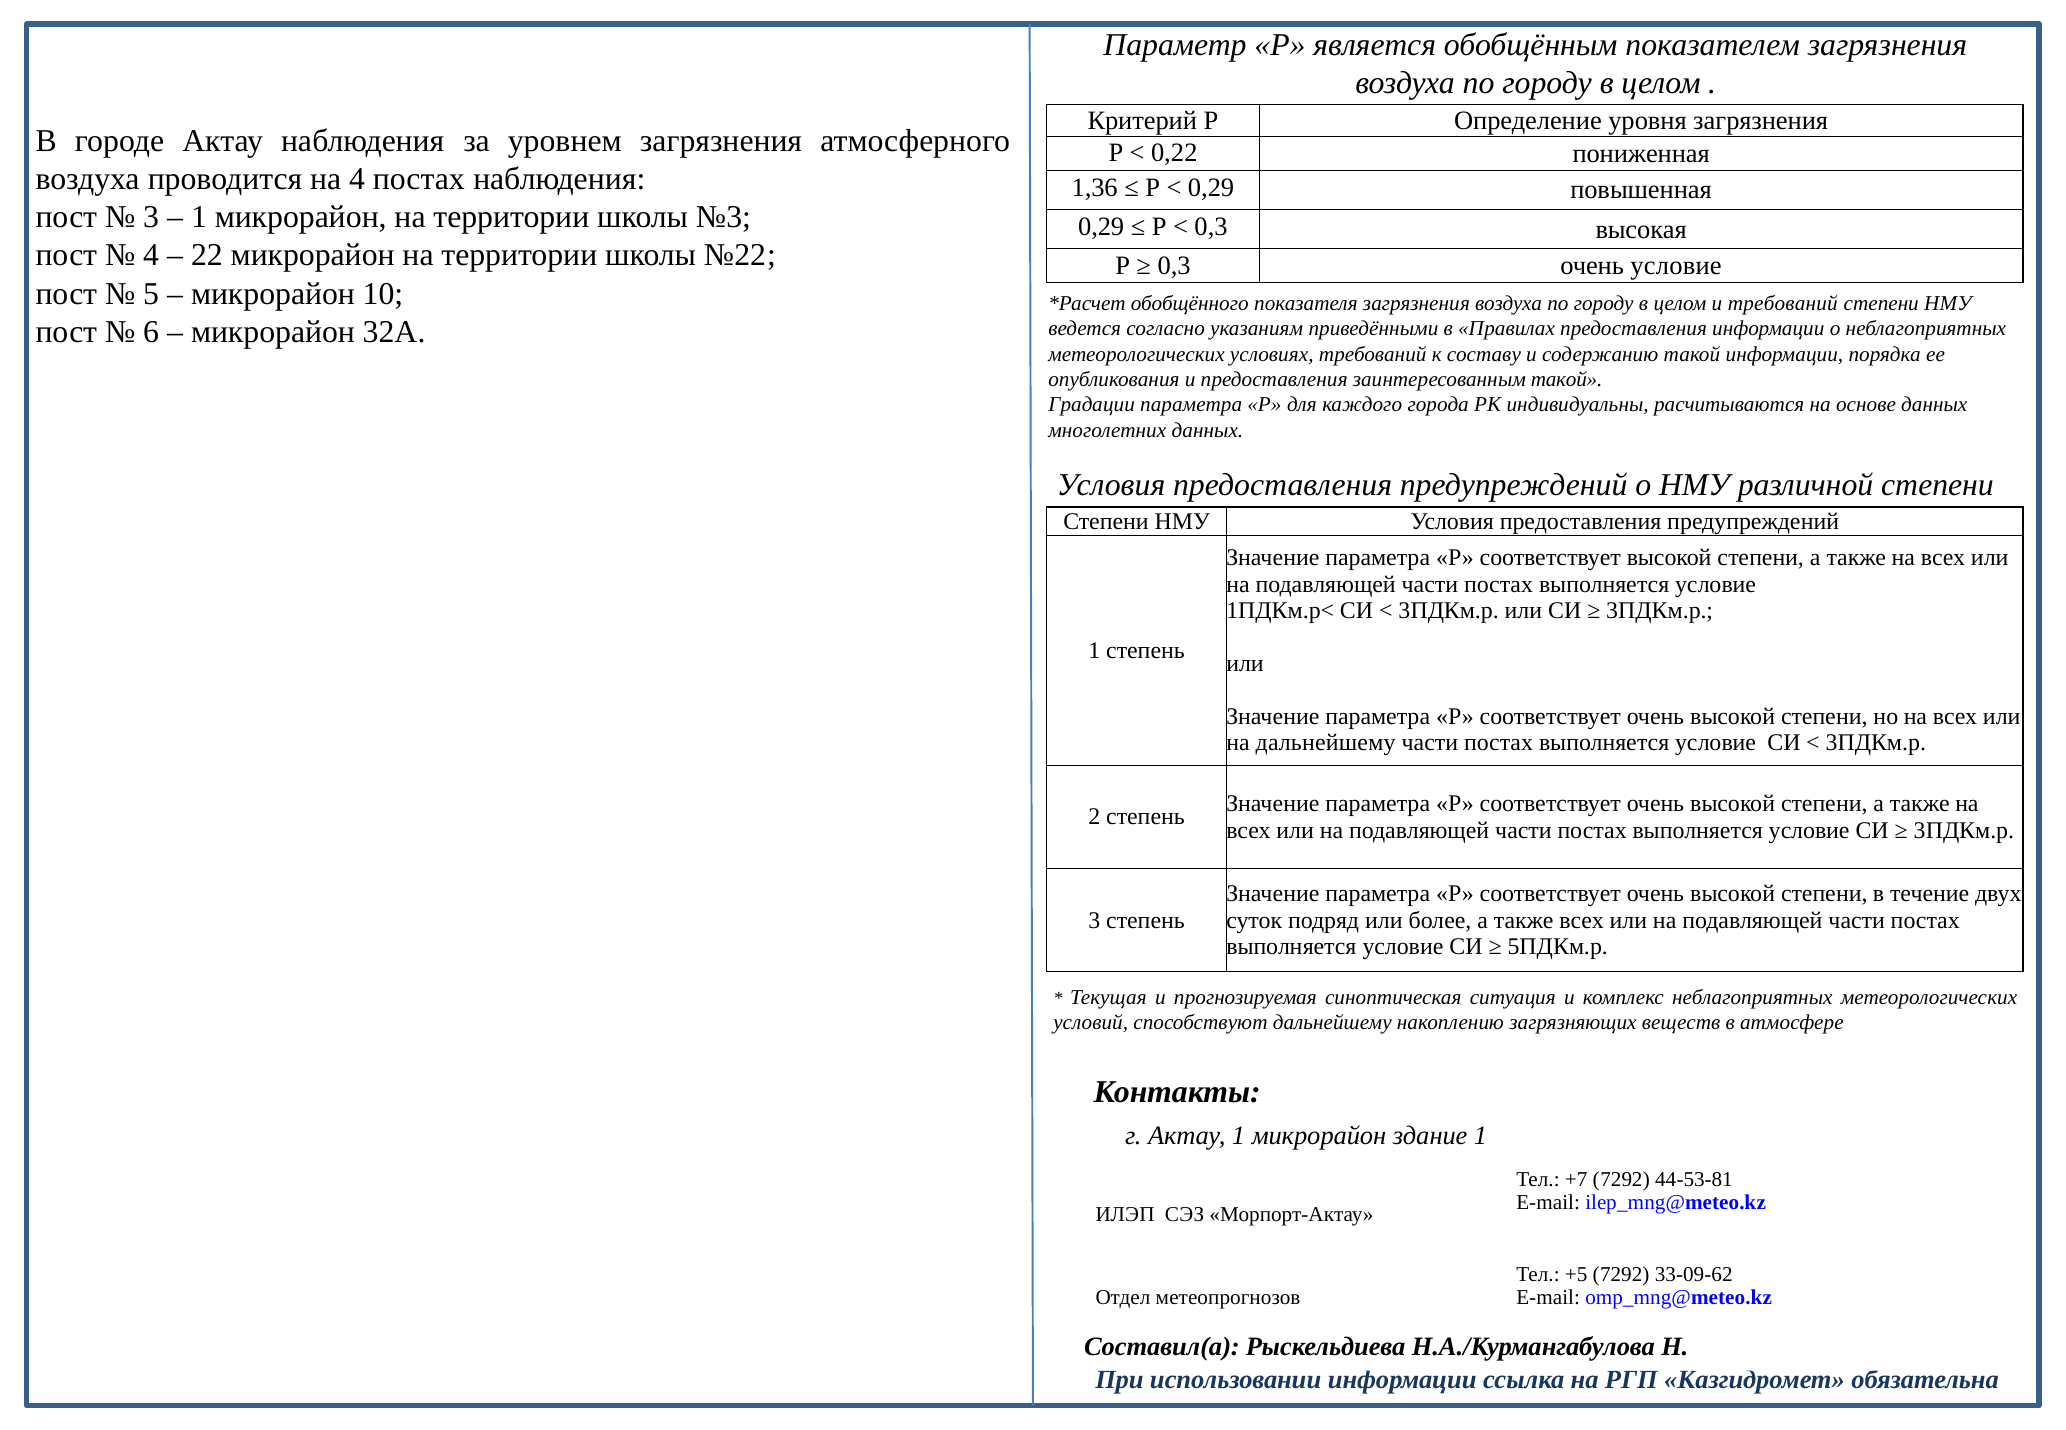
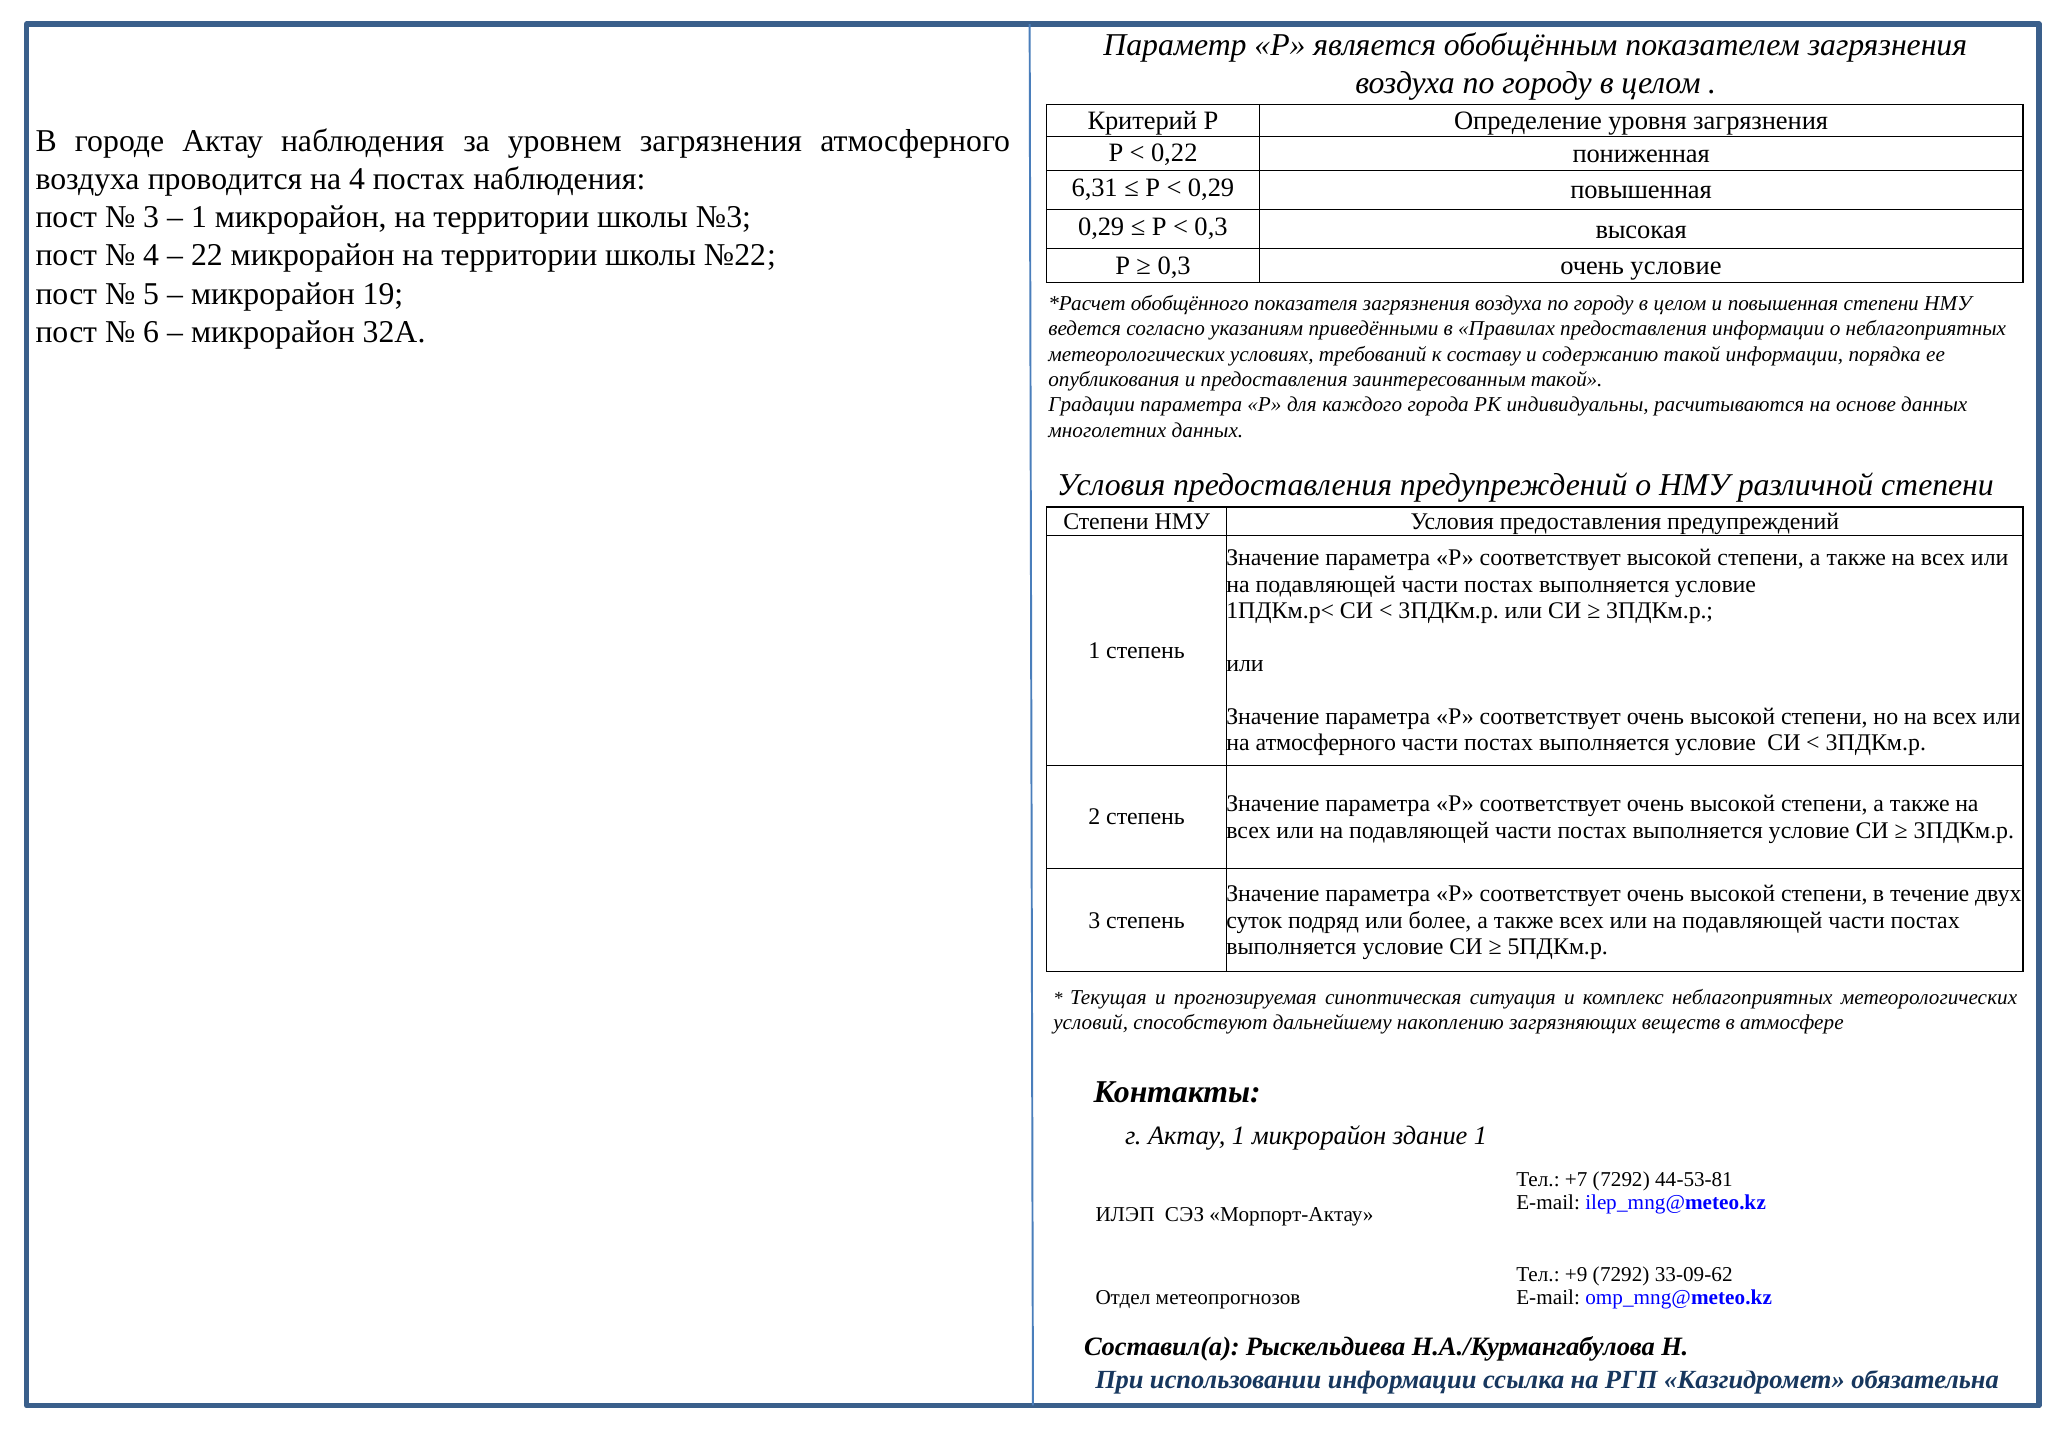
1,36: 1,36 -> 6,31
10: 10 -> 19
и требований: требований -> повышенная
на дальнейшему: дальнейшему -> атмосферного
+5: +5 -> +9
